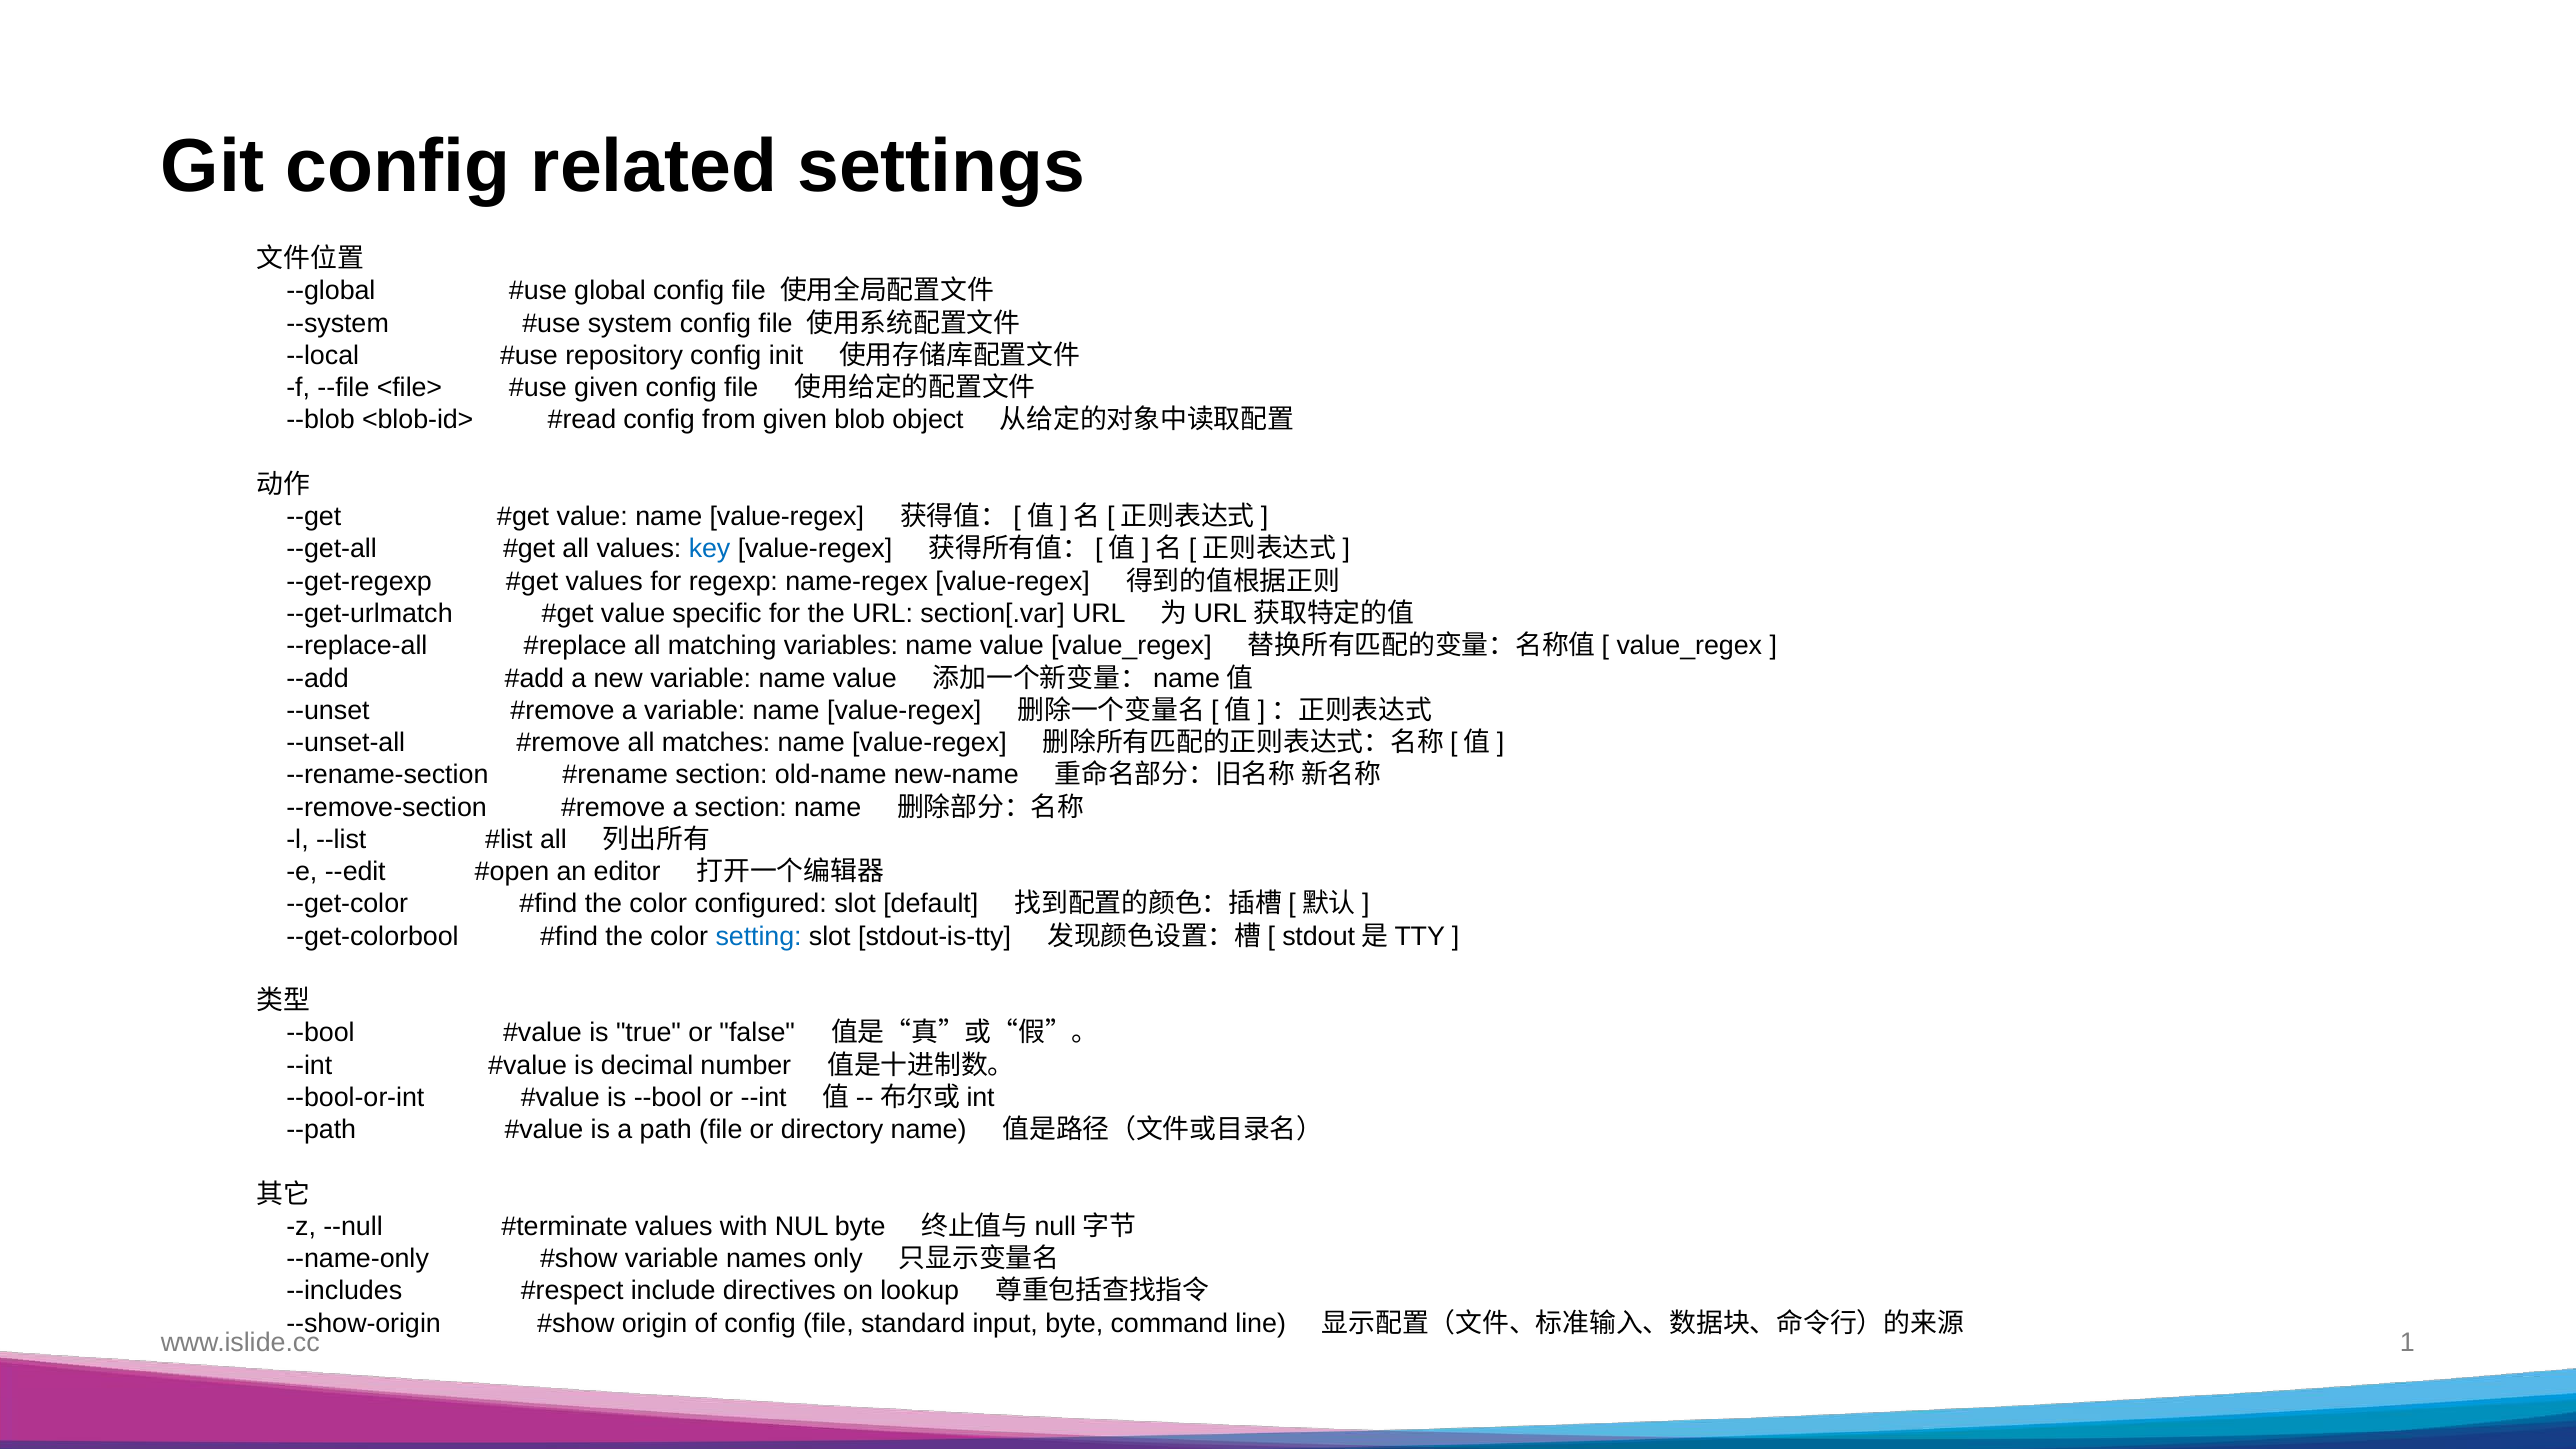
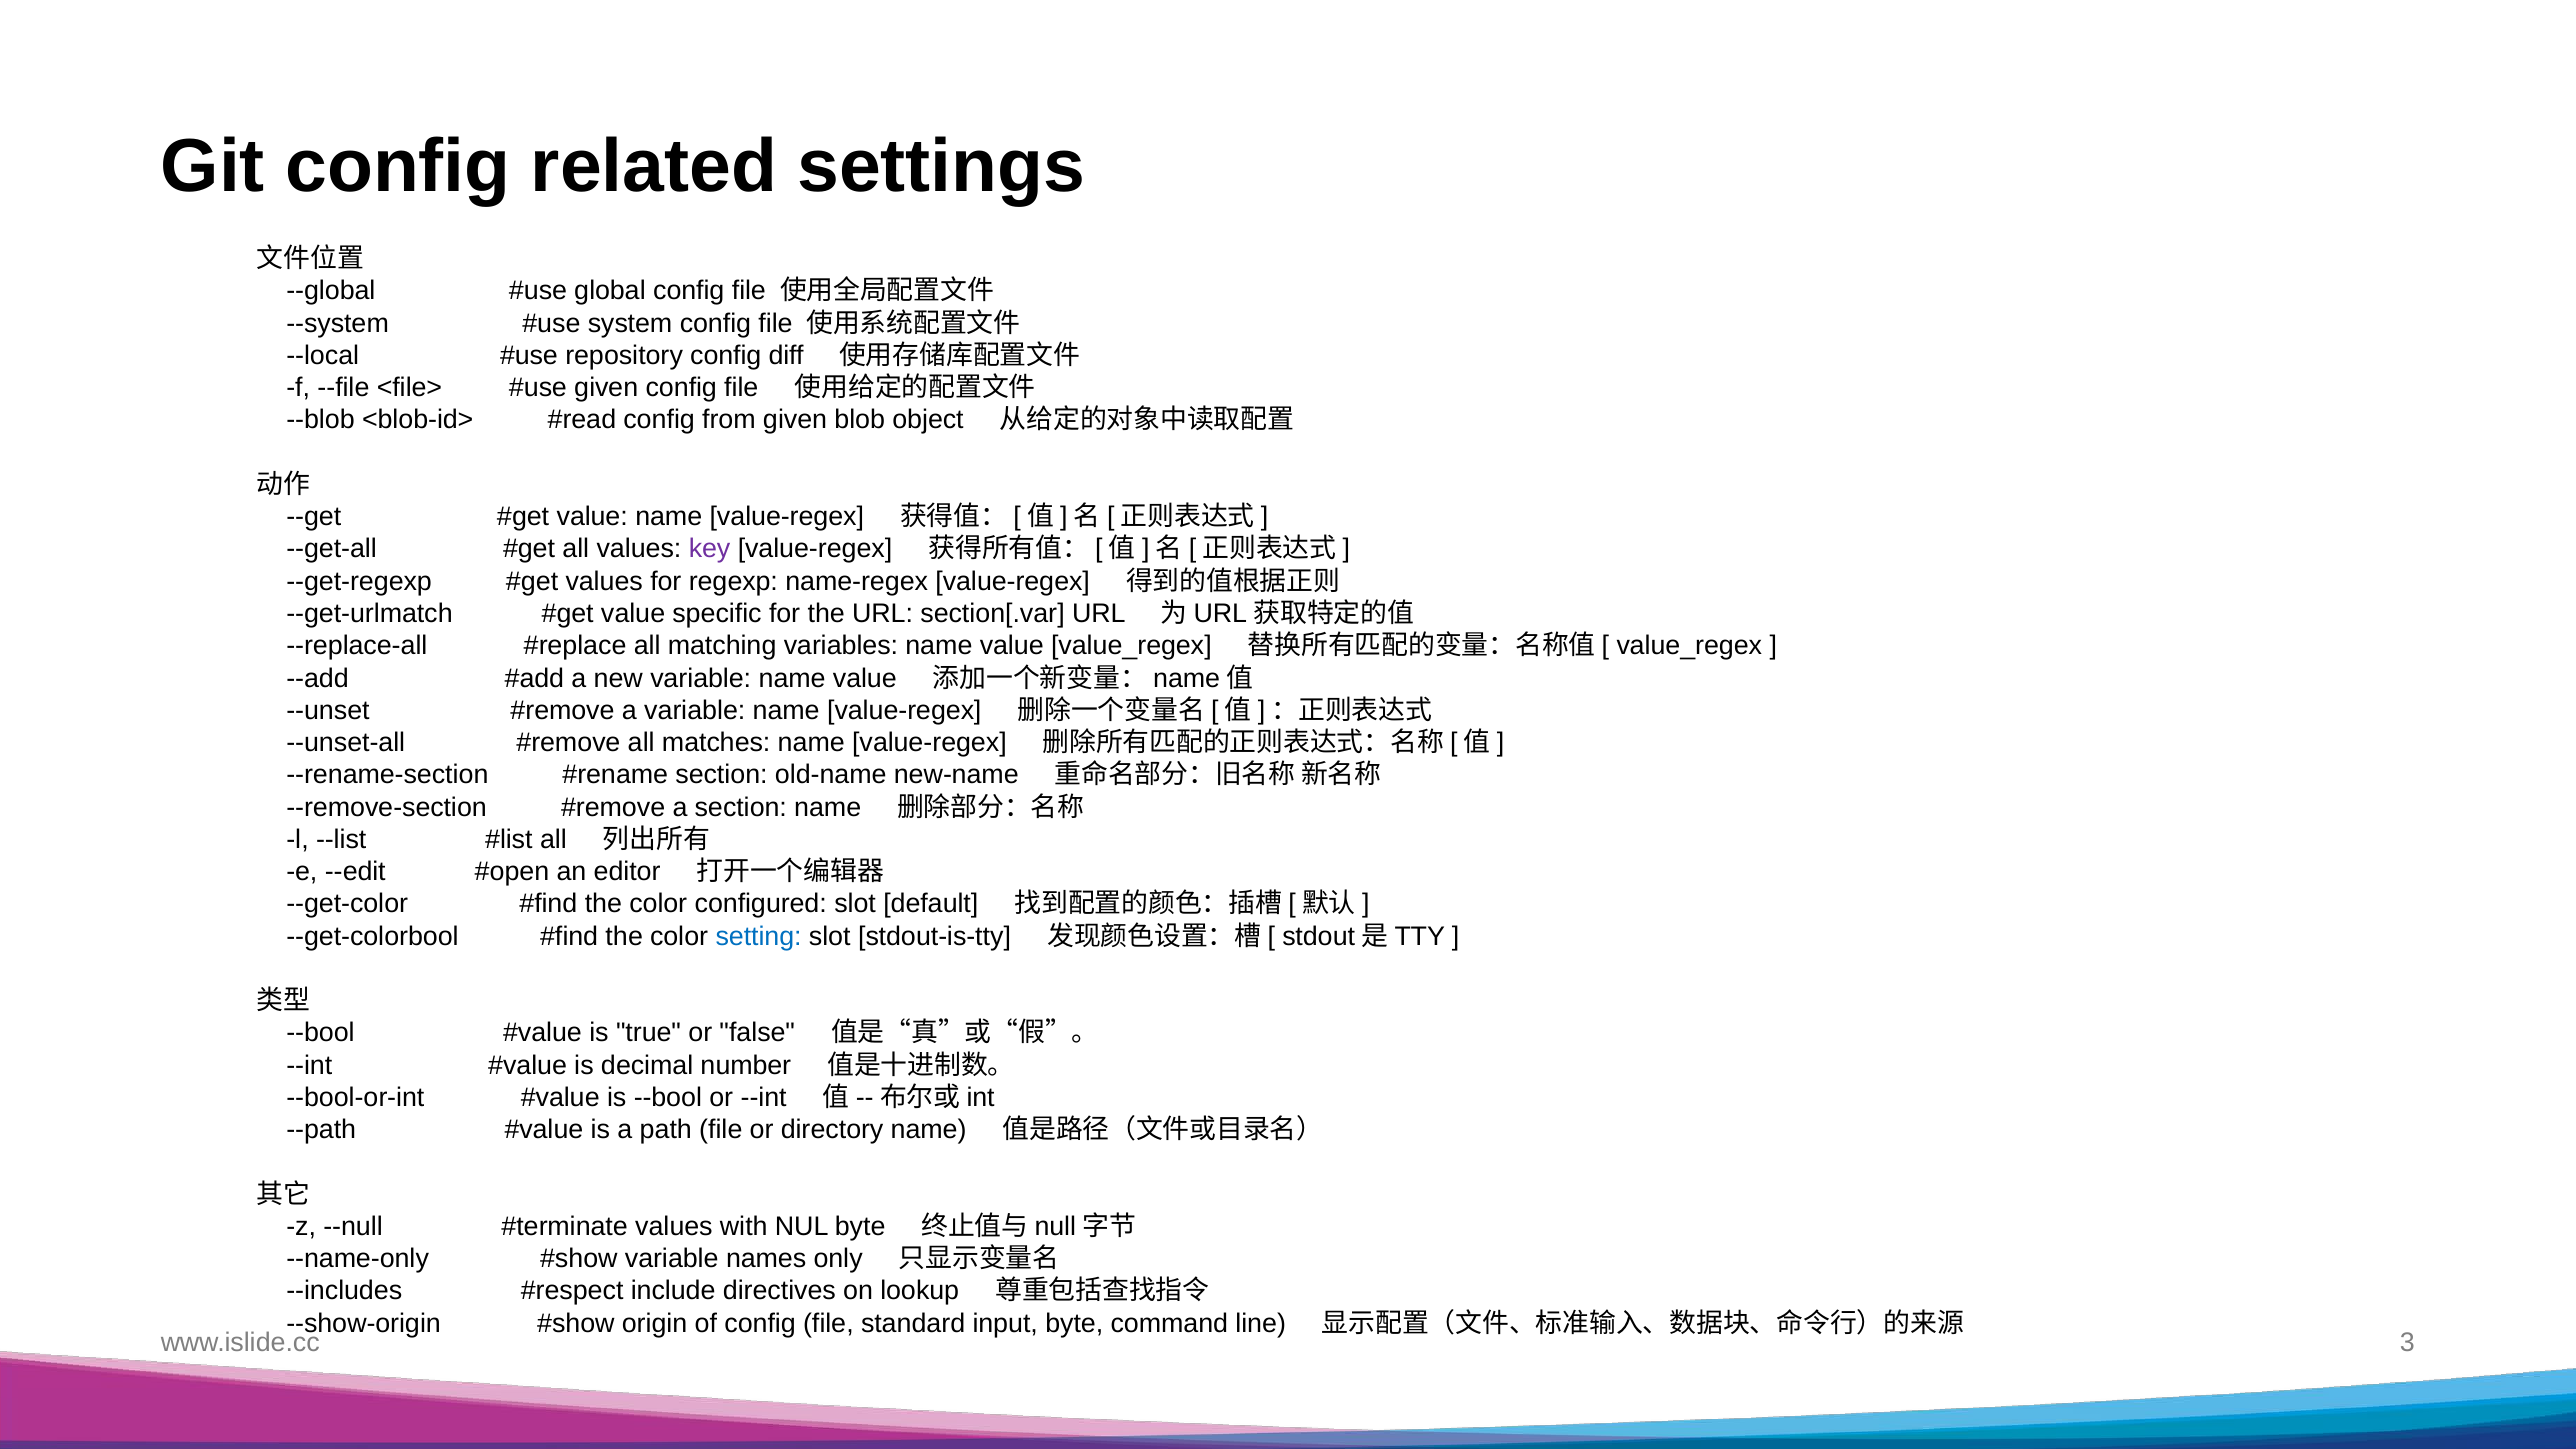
init: init -> diff
key colour: blue -> purple
1: 1 -> 3
